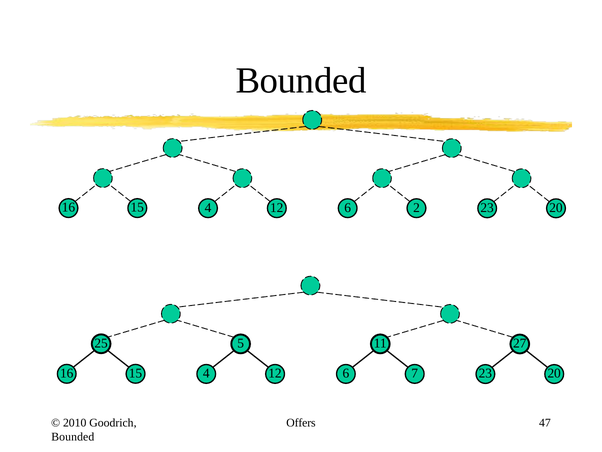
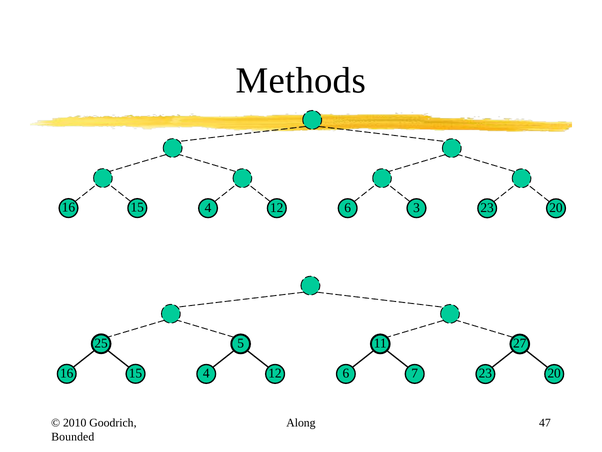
Bounded at (301, 80): Bounded -> Methods
2: 2 -> 3
Offers: Offers -> Along
